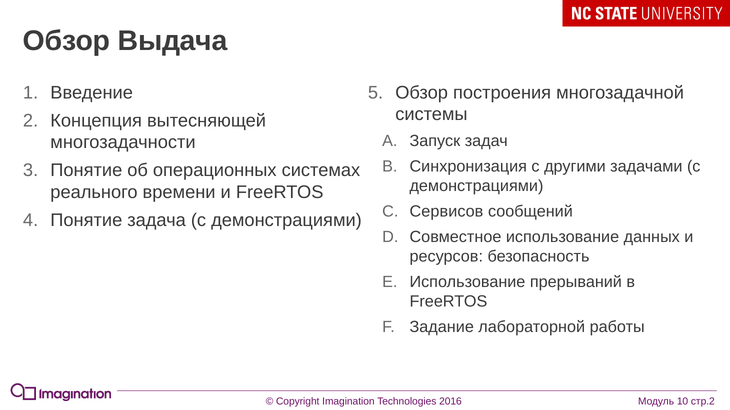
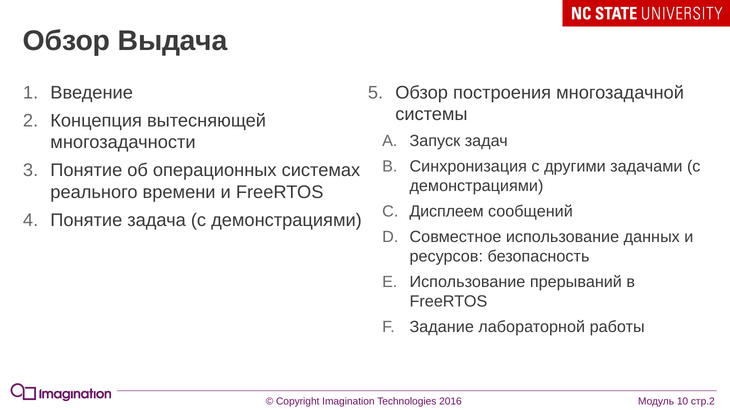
Сервисов: Сервисов -> Дисплеем
